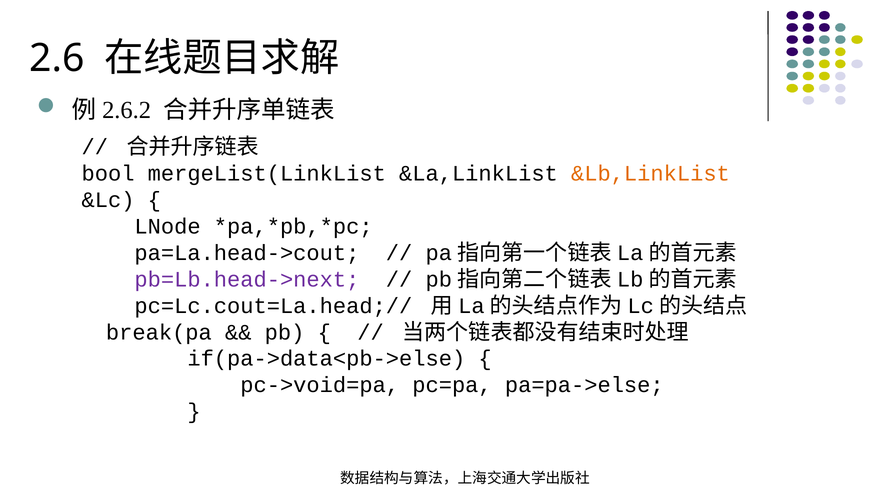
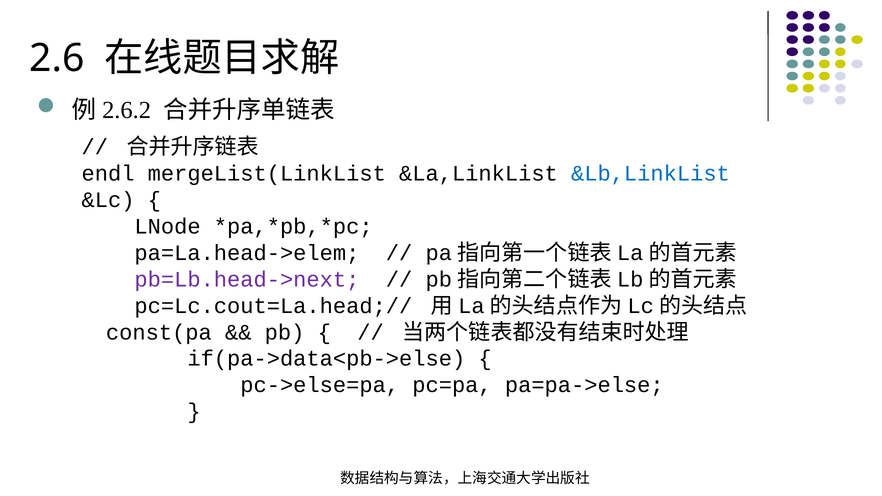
bool: bool -> endl
&Lb,LinkList colour: orange -> blue
pa=La.head->cout: pa=La.head->cout -> pa=La.head->elem
break(pa: break(pa -> const(pa
pc->void=pa: pc->void=pa -> pc->else=pa
